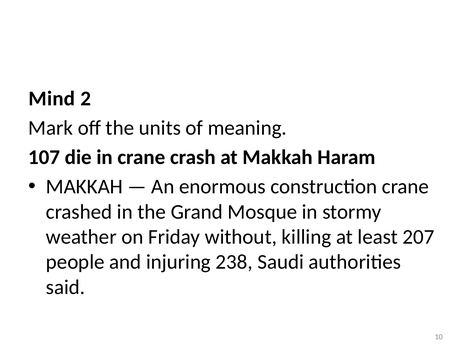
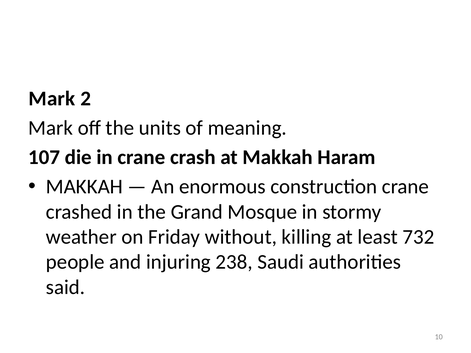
Mind at (52, 99): Mind -> Mark
207: 207 -> 732
